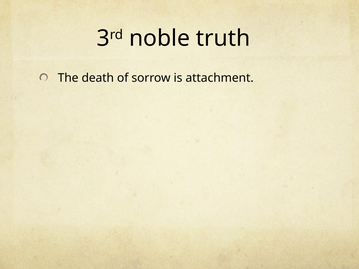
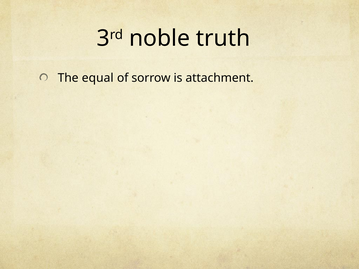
death: death -> equal
